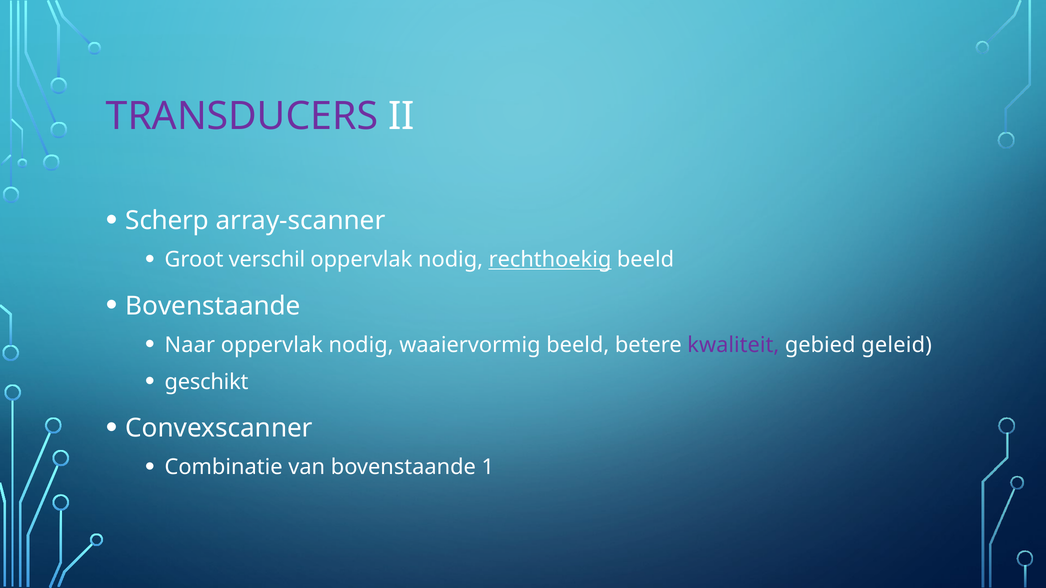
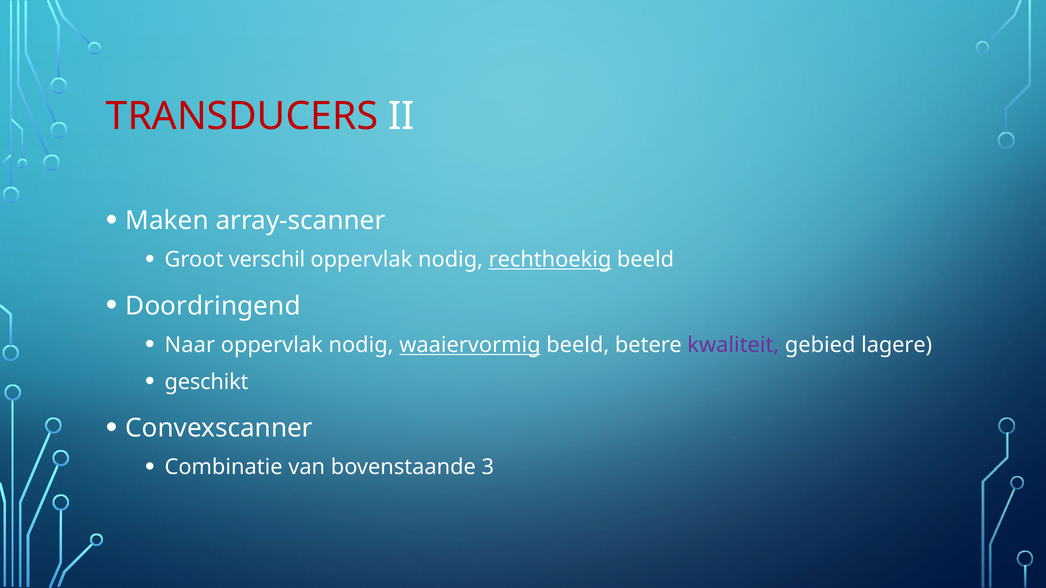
TRANSDUCERS colour: purple -> red
Scherp: Scherp -> Maken
Bovenstaande at (213, 306): Bovenstaande -> Doordringend
waaiervormig underline: none -> present
geleid: geleid -> lagere
1: 1 -> 3
